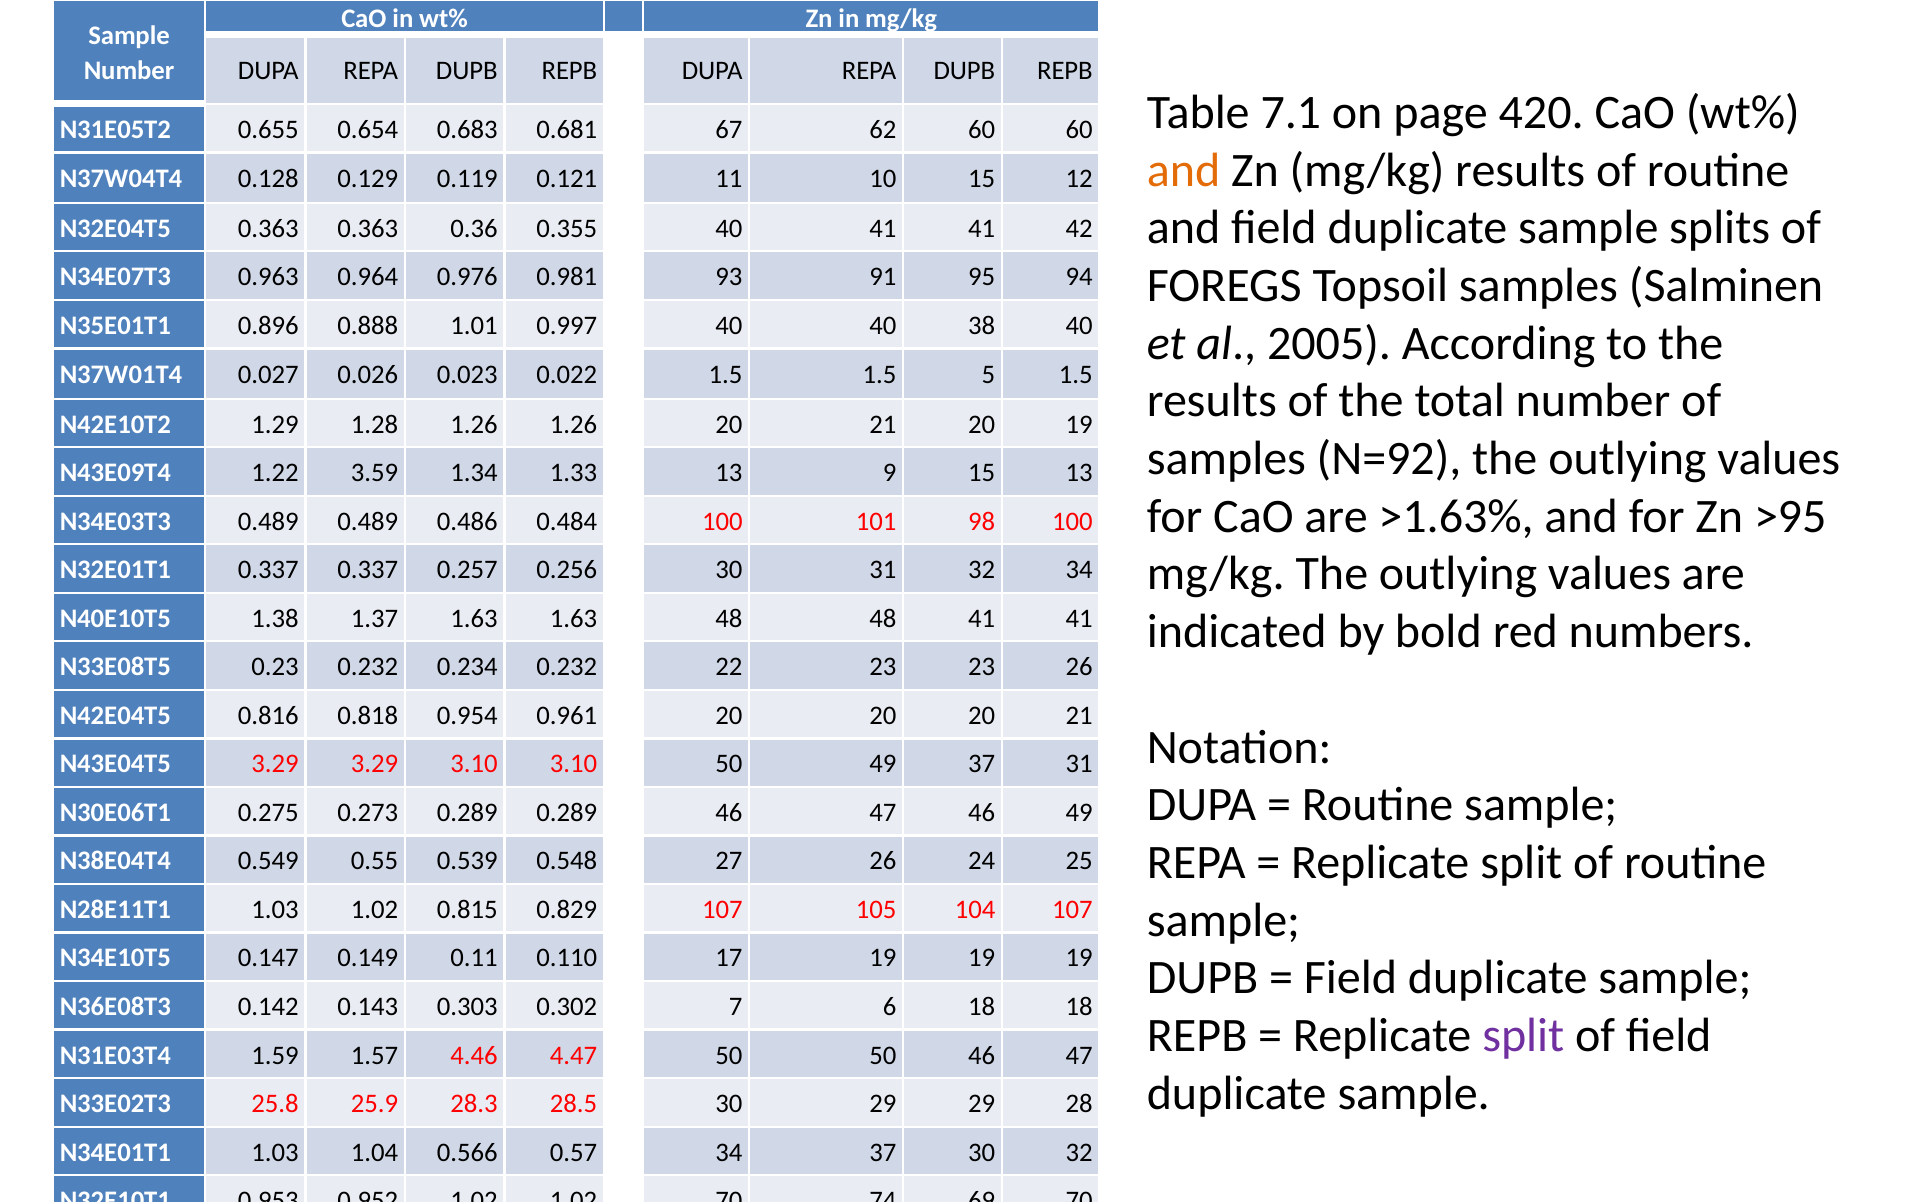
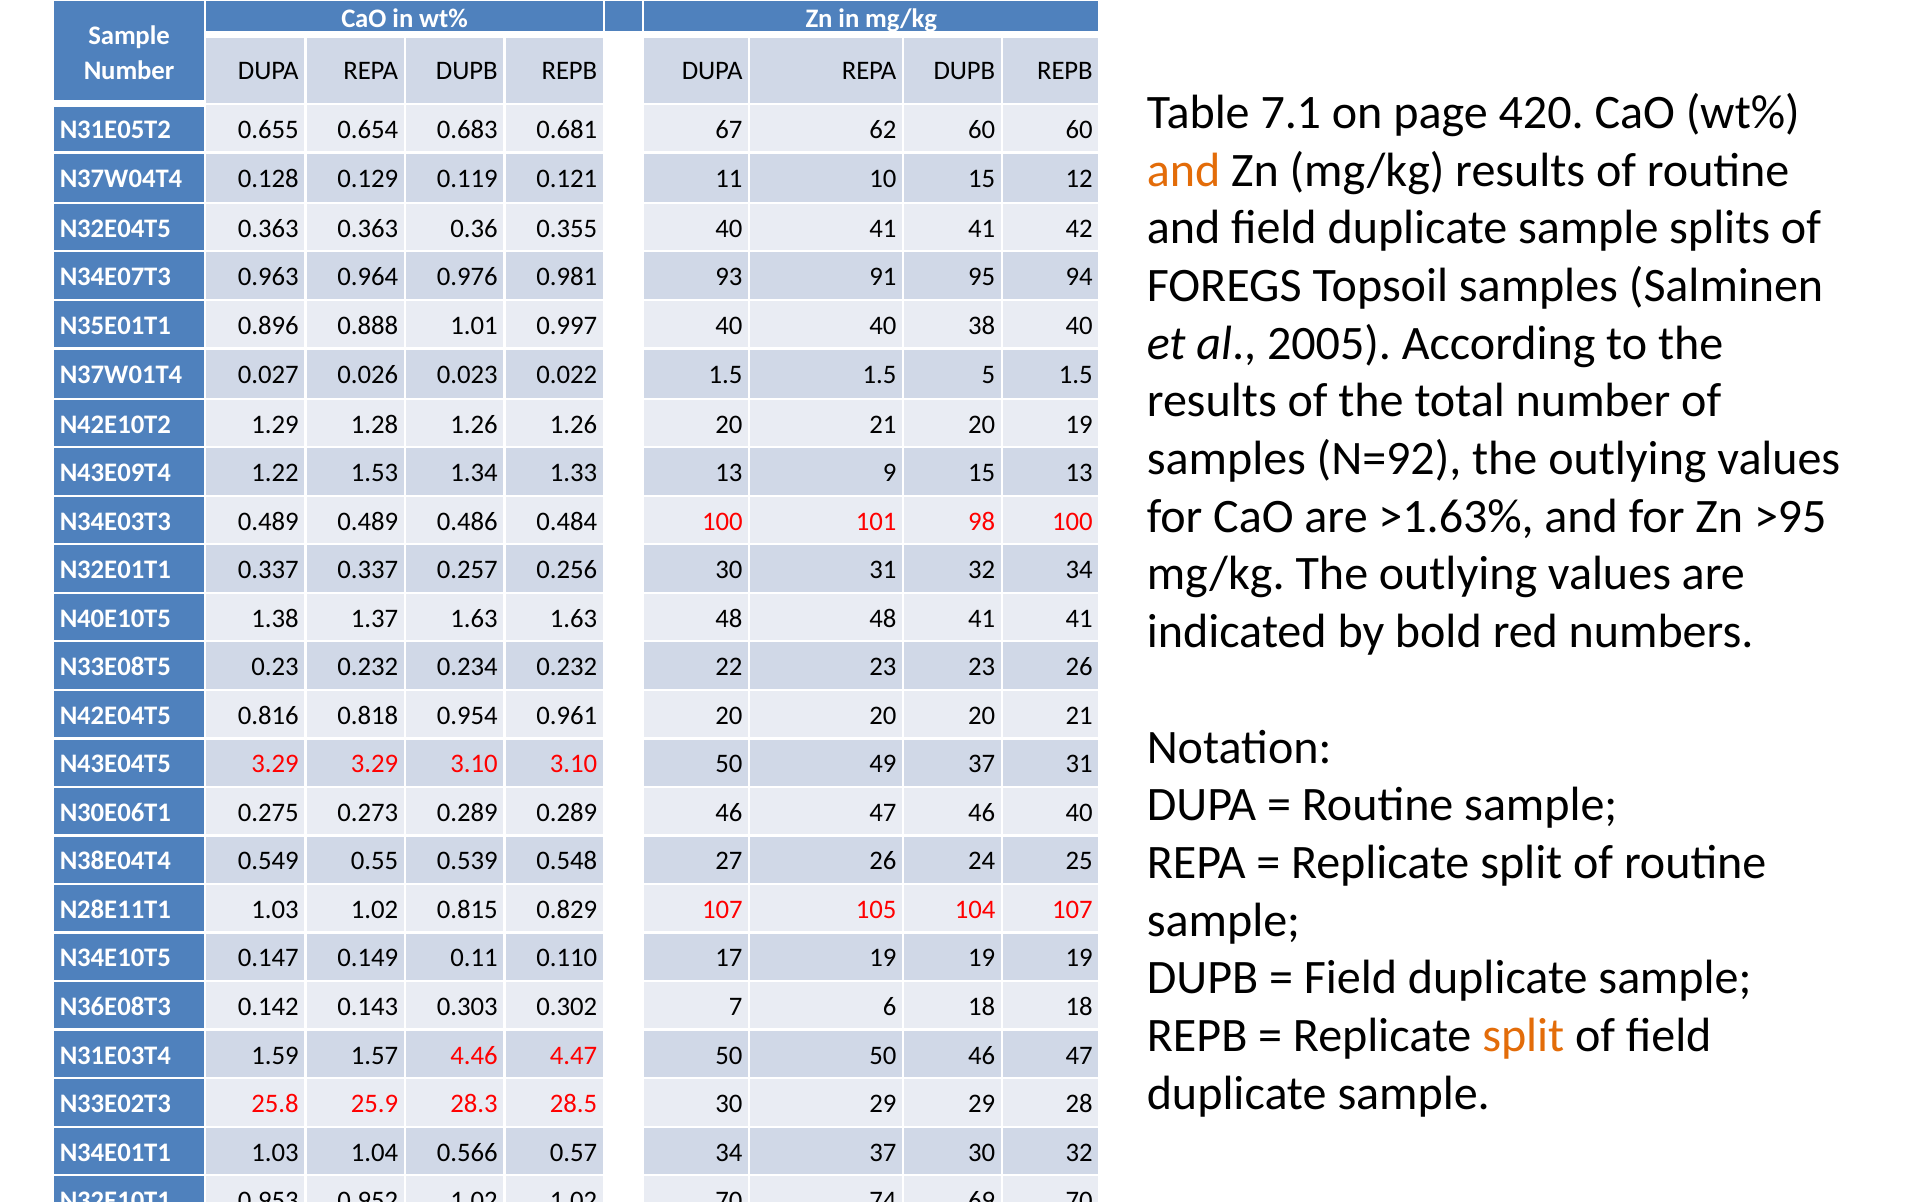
3.59: 3.59 -> 1.53
46 49: 49 -> 40
split at (1523, 1036) colour: purple -> orange
